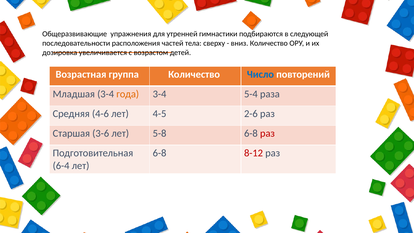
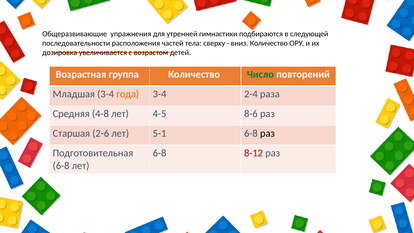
Число colour: blue -> green
5-4: 5-4 -> 2-4
4-6: 4-6 -> 4-8
2-6: 2-6 -> 8-6
3-6: 3-6 -> 2-6
5-8: 5-8 -> 5-1
раз at (267, 133) colour: red -> black
6-4 at (61, 166): 6-4 -> 6-8
